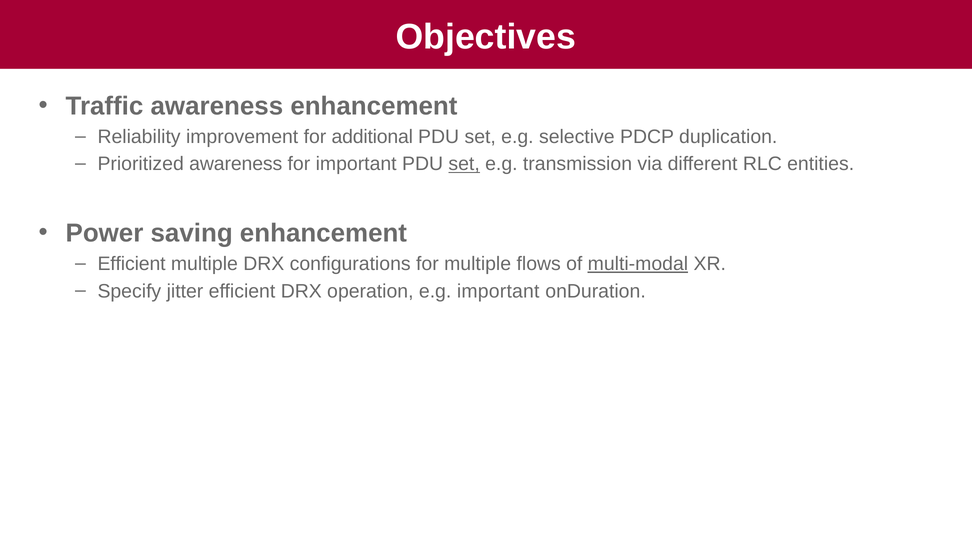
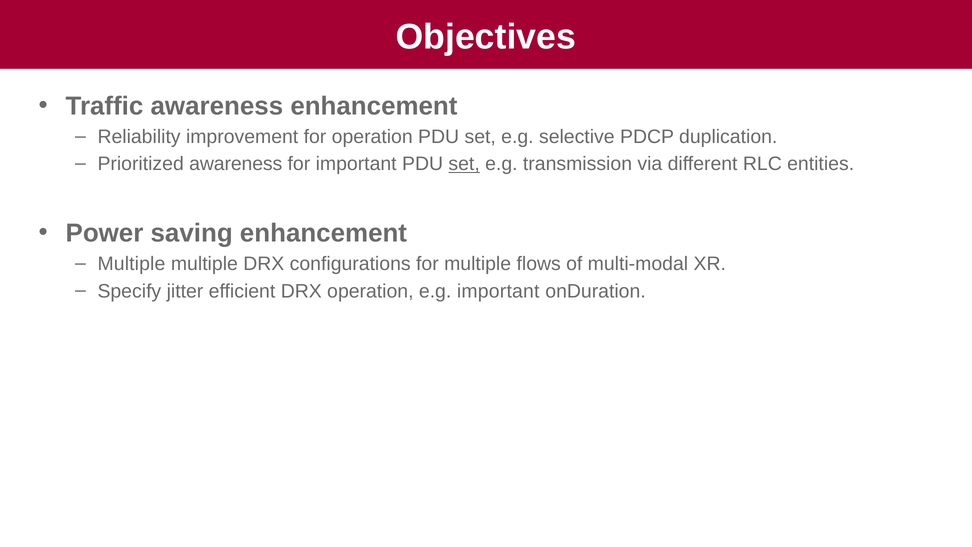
for additional: additional -> operation
Efficient at (132, 264): Efficient -> Multiple
multi-modal underline: present -> none
